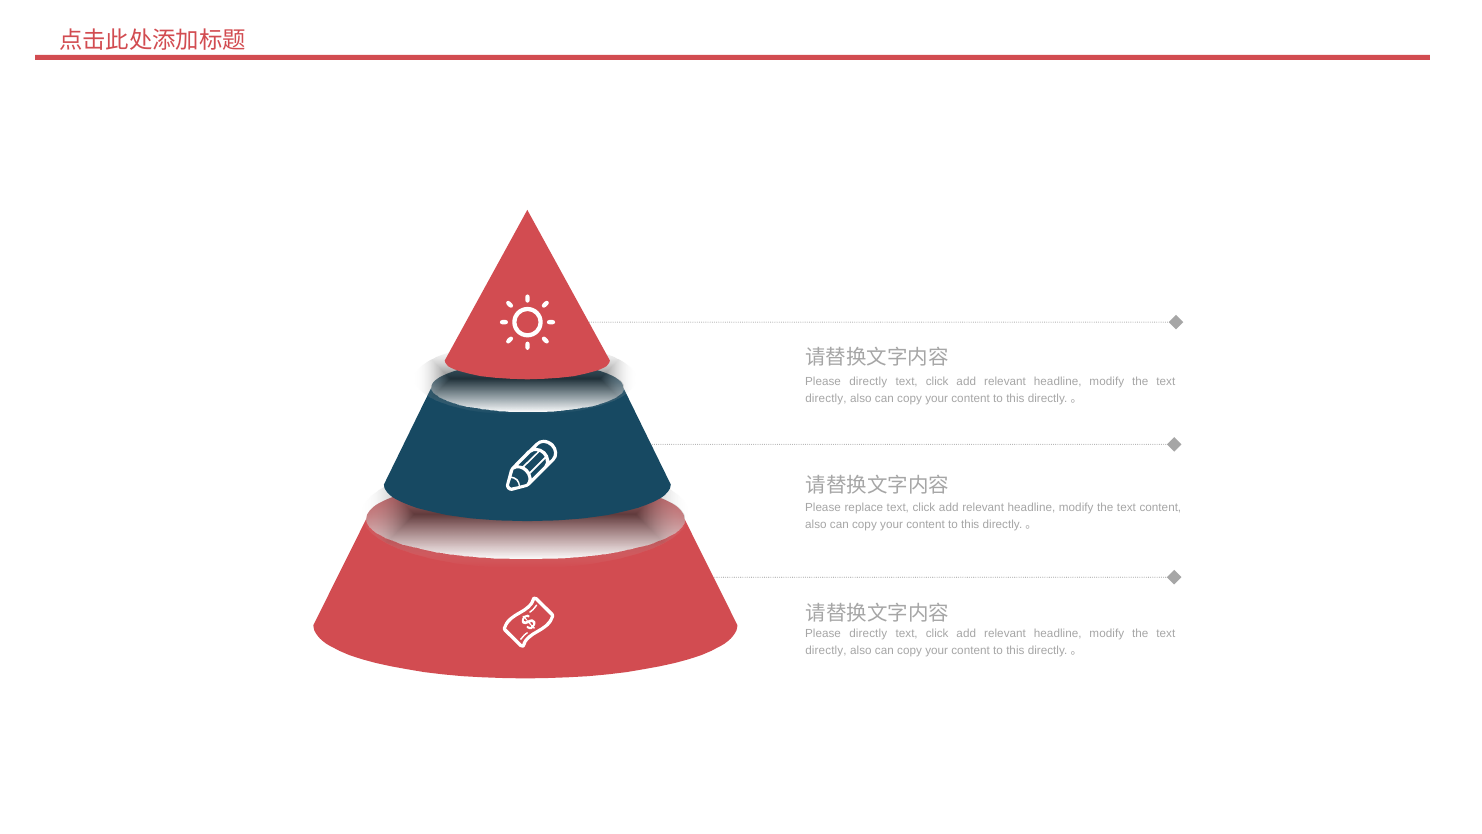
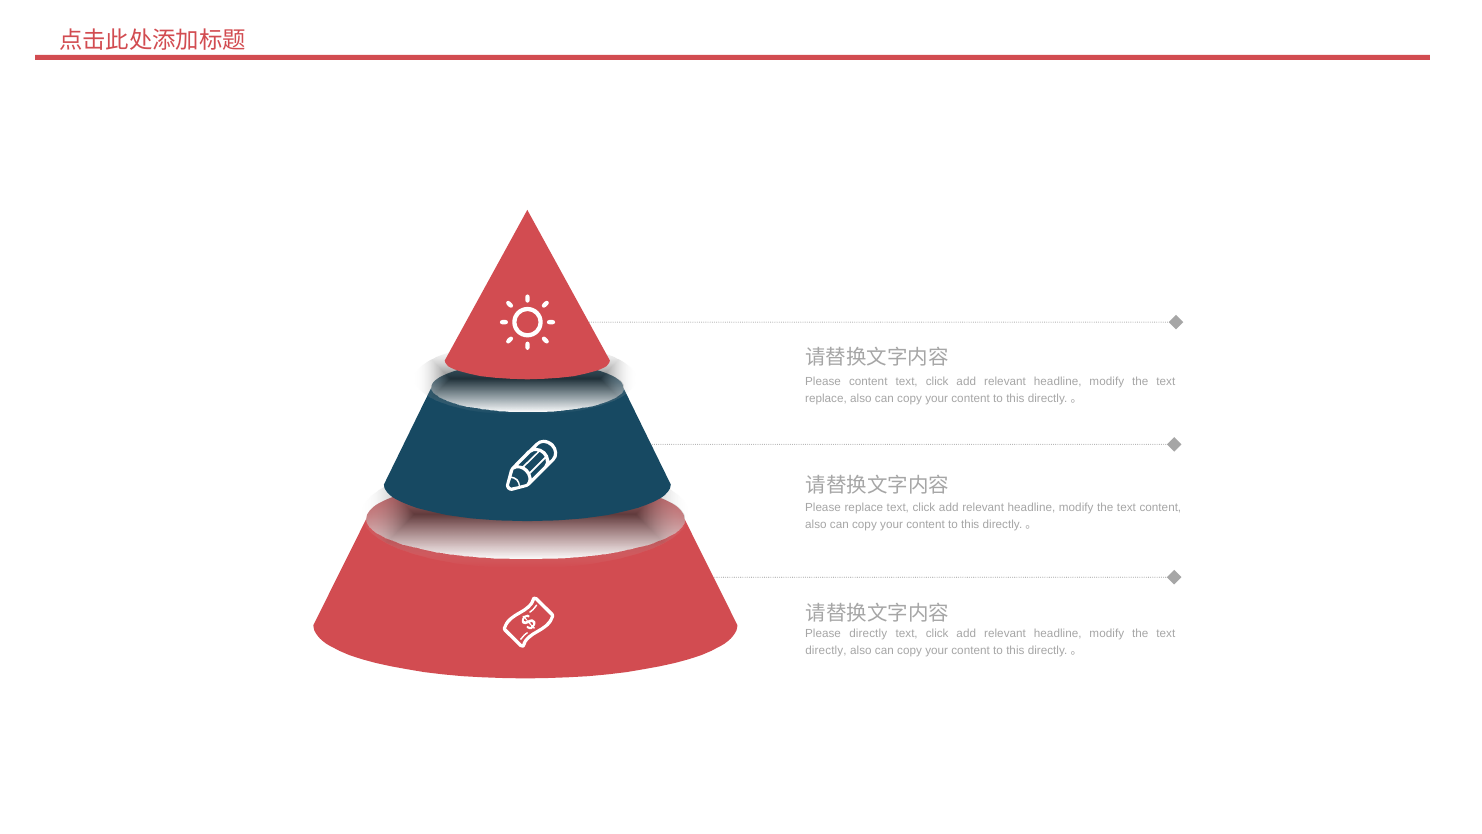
directly at (868, 381): directly -> content
directly at (826, 398): directly -> replace
